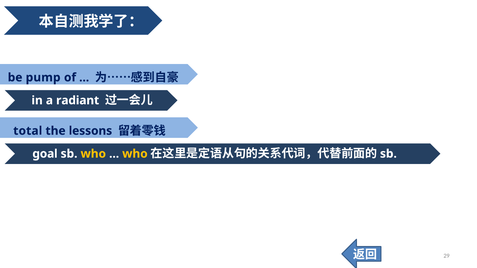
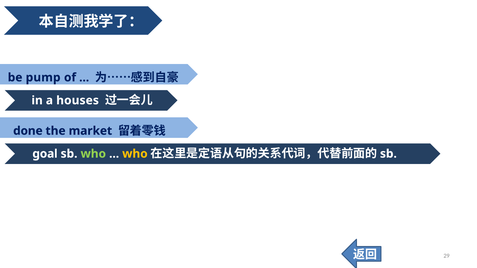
radiant: radiant -> houses
total: total -> done
lessons: lessons -> market
who at (93, 154) colour: yellow -> light green
